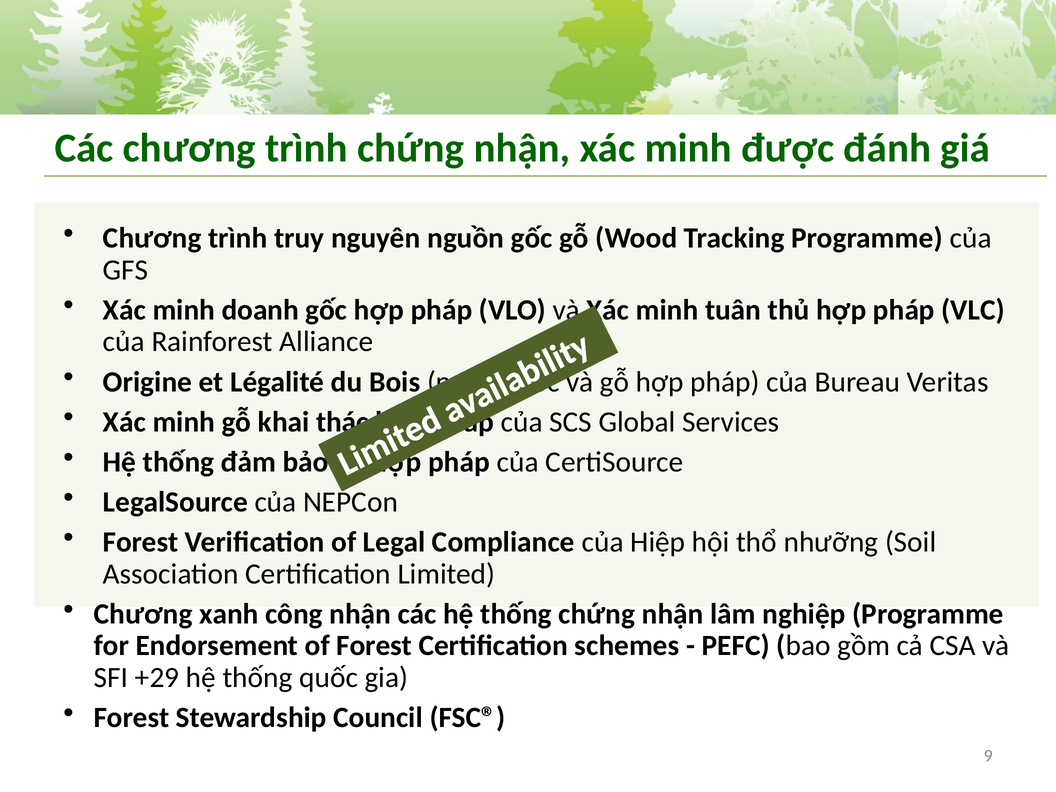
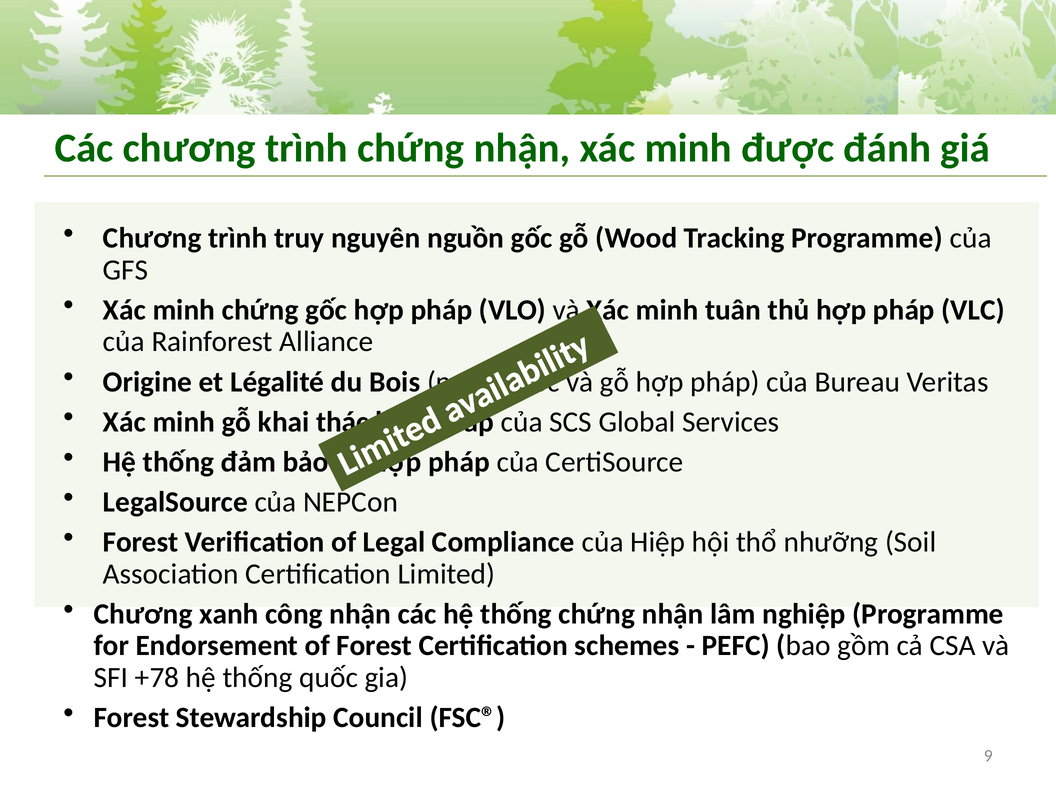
minh doanh: doanh -> chứng
+29: +29 -> +78
